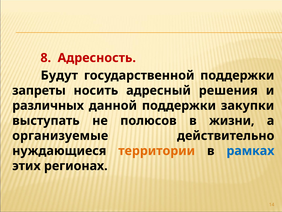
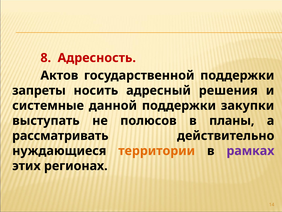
Будут: Будут -> Актов
различных: различных -> системные
жизни: жизни -> планы
организуемые: организуемые -> рассматривать
рамках colour: blue -> purple
